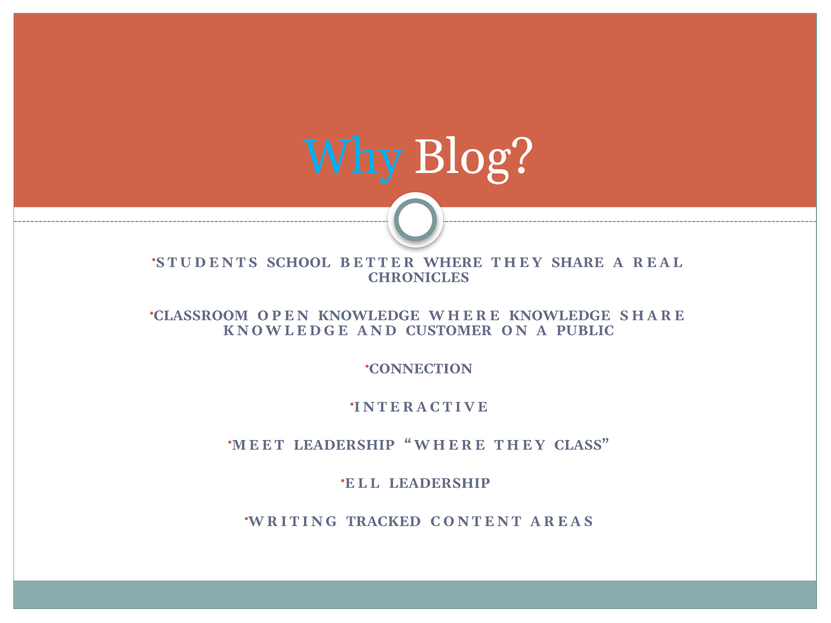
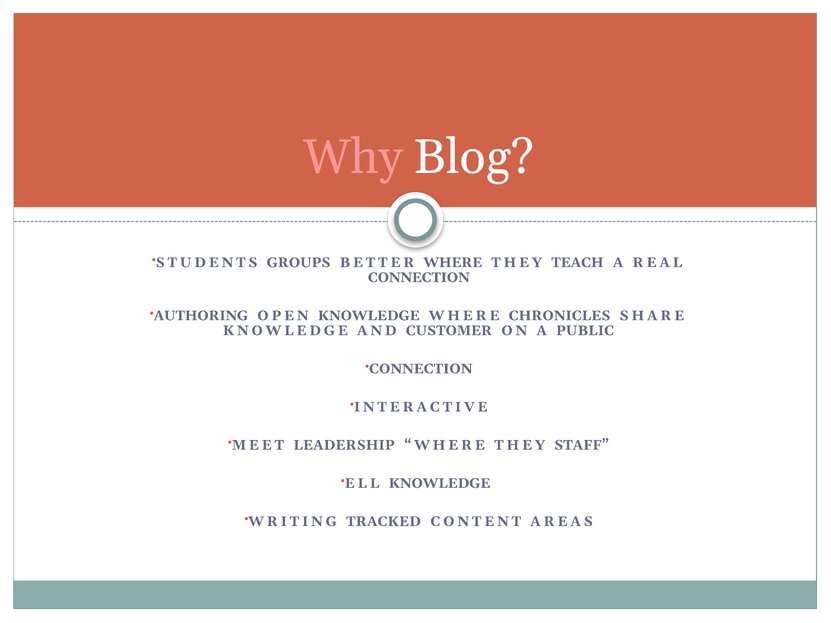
Why colour: light blue -> pink
SCHOOL: SCHOOL -> GROUPS
THEY SHARE: SHARE -> TEACH
CHRONICLES at (419, 278): CHRONICLES -> CONNECTION
CLASSROOM: CLASSROOM -> AUTHORING
WHERE KNOWLEDGE: KNOWLEDGE -> CHRONICLES
CLASS: CLASS -> STAFF
ELL LEADERSHIP: LEADERSHIP -> KNOWLEDGE
